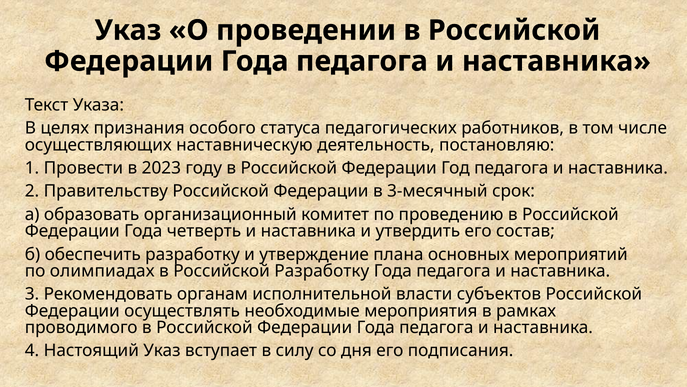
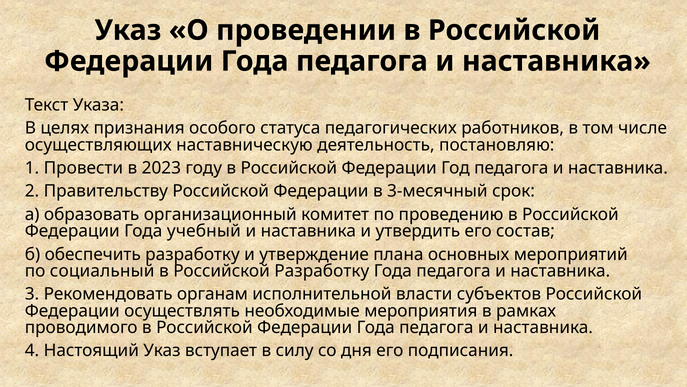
четверть: четверть -> учебный
олимпиадах: олимпиадах -> социальный
